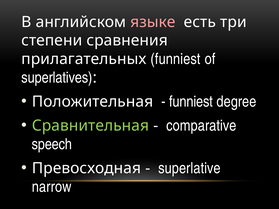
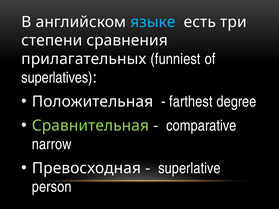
языке colour: pink -> light blue
funniest at (191, 102): funniest -> farthest
speech: speech -> narrow
narrow: narrow -> person
